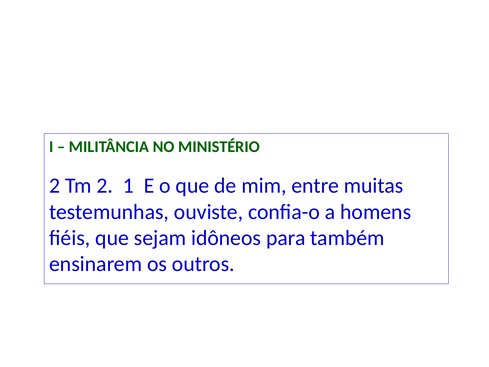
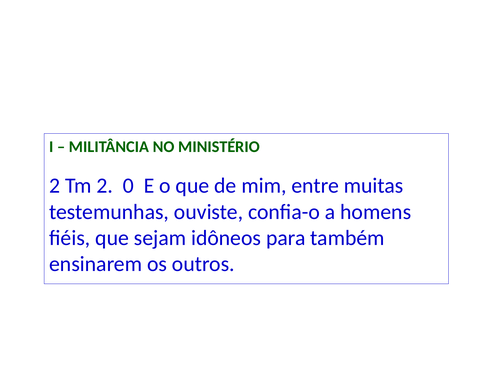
1: 1 -> 0
